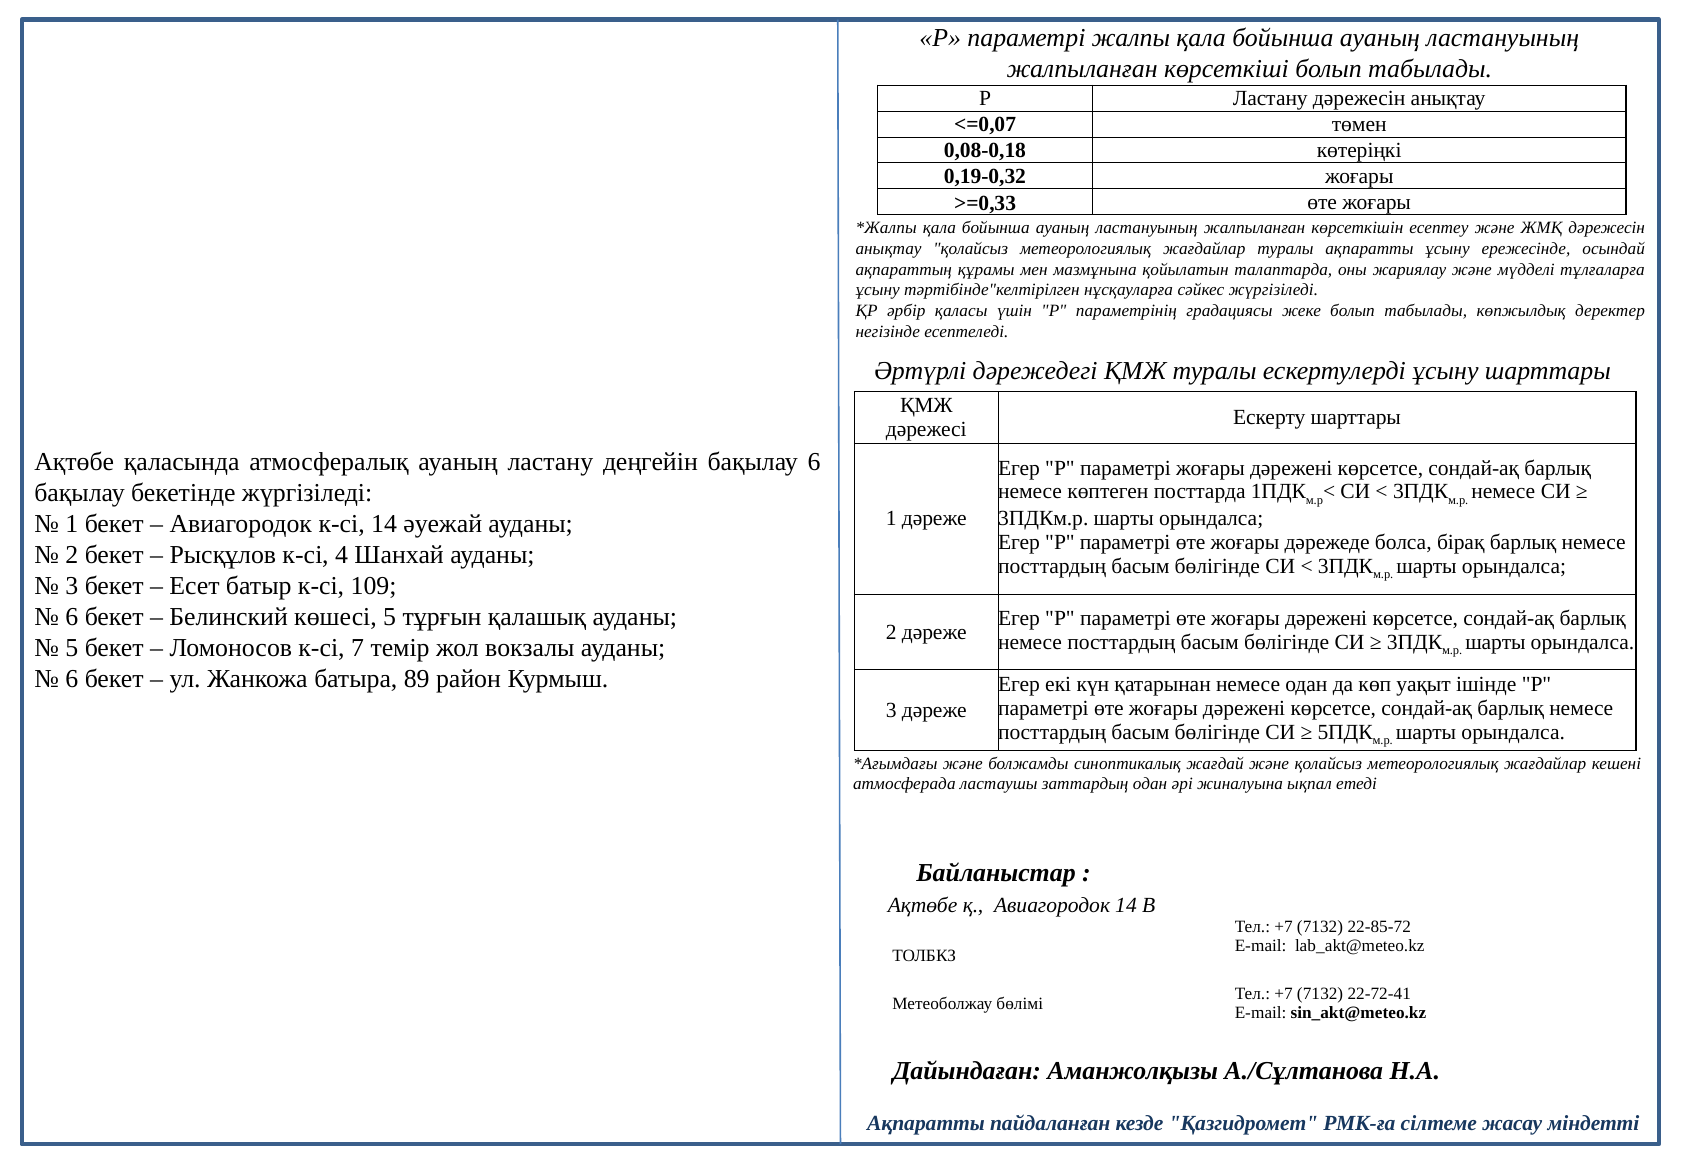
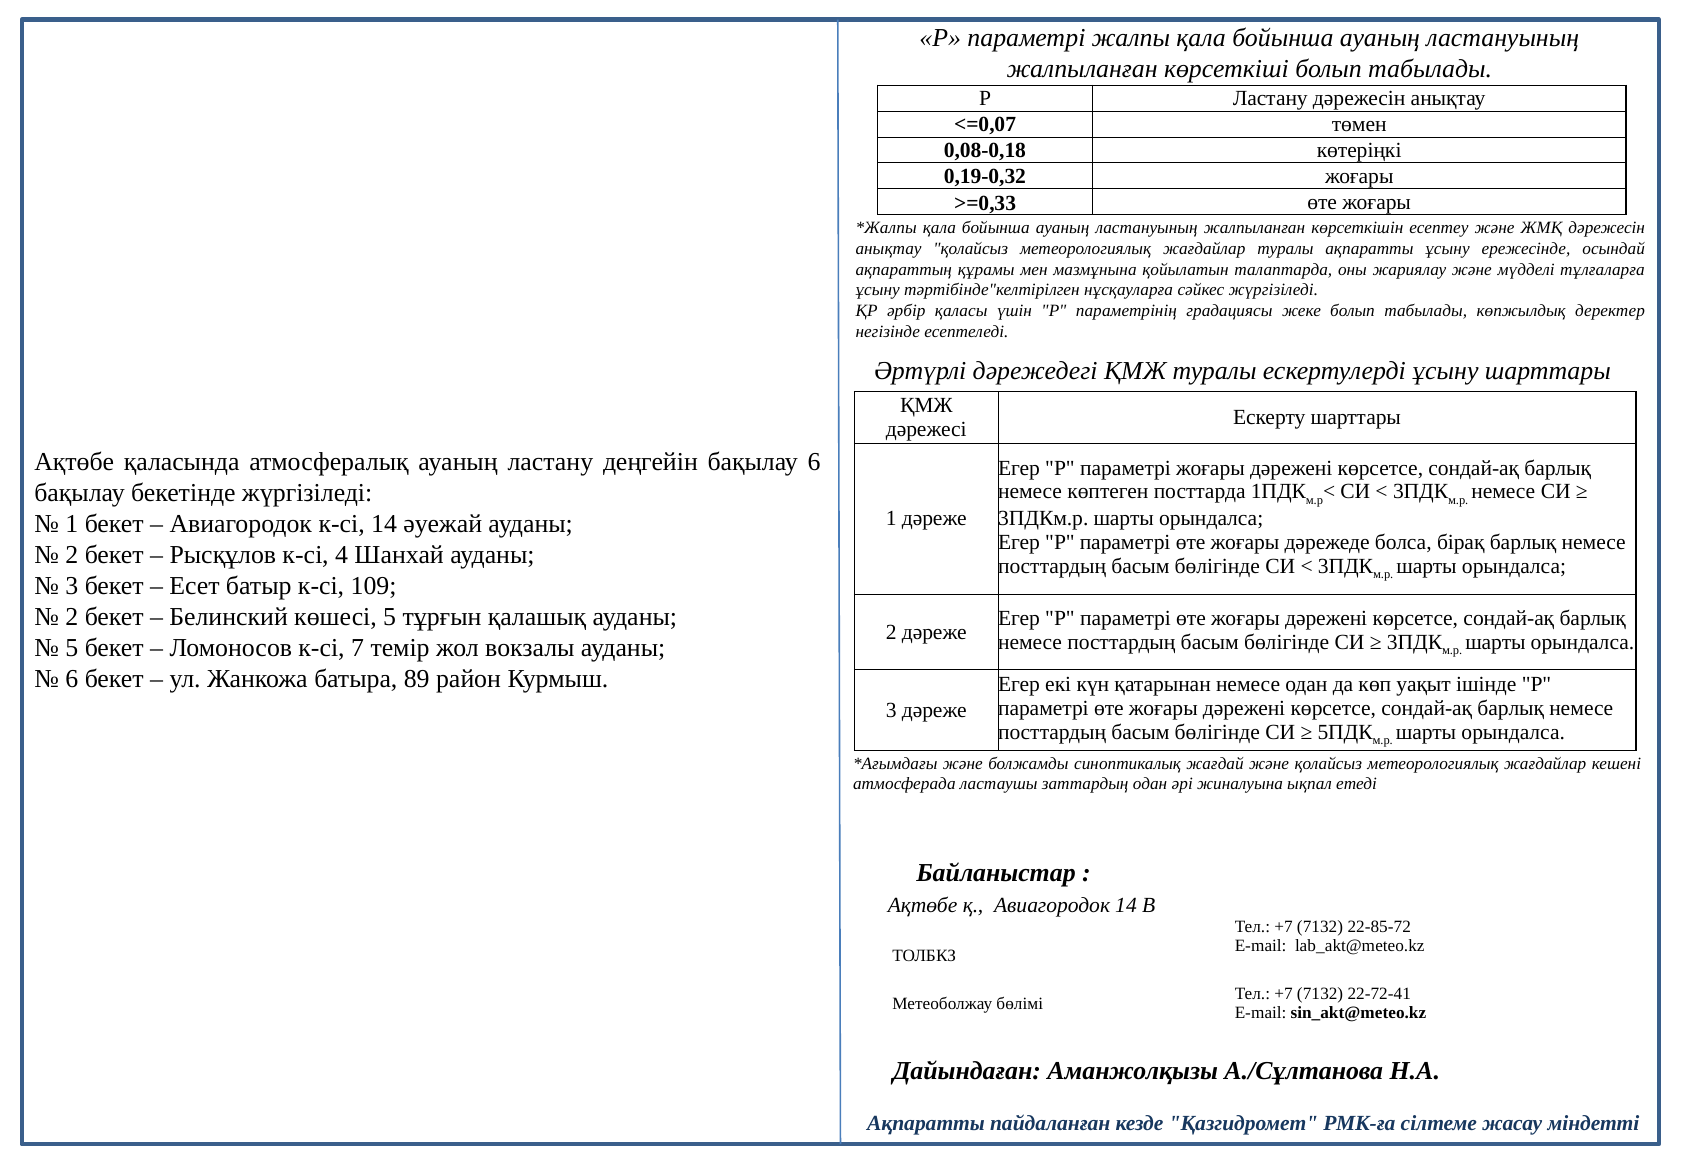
6 at (72, 617): 6 -> 2
